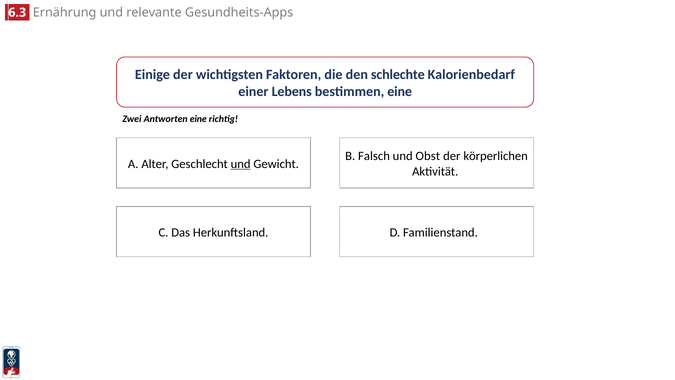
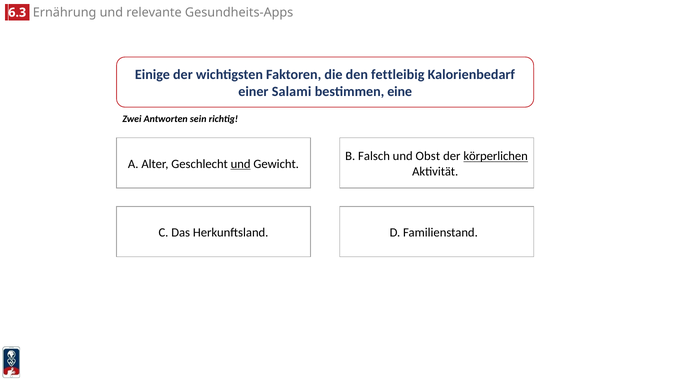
schlechte: schlechte -> fettleibig
Lebens: Lebens -> Salami
Antworten eine: eine -> sein
körperlichen underline: none -> present
